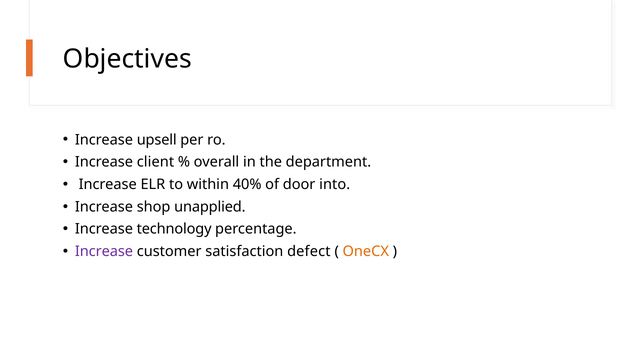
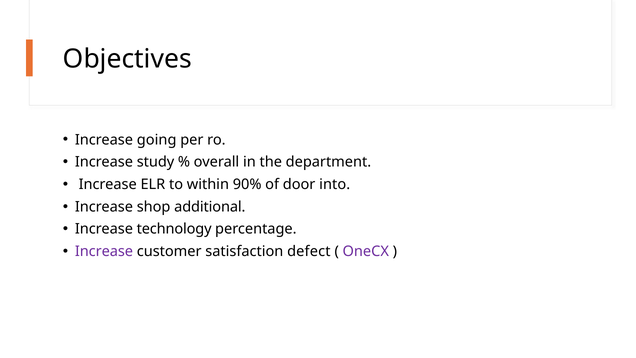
upsell: upsell -> going
client: client -> study
40%: 40% -> 90%
unapplied: unapplied -> additional
OneCX colour: orange -> purple
